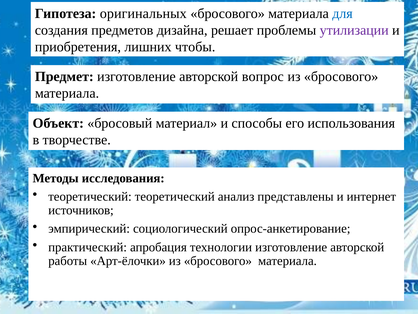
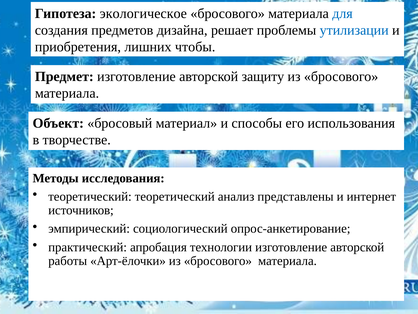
оригинальных: оригинальных -> экологическое
утилизации colour: purple -> blue
вопрос: вопрос -> защиту
